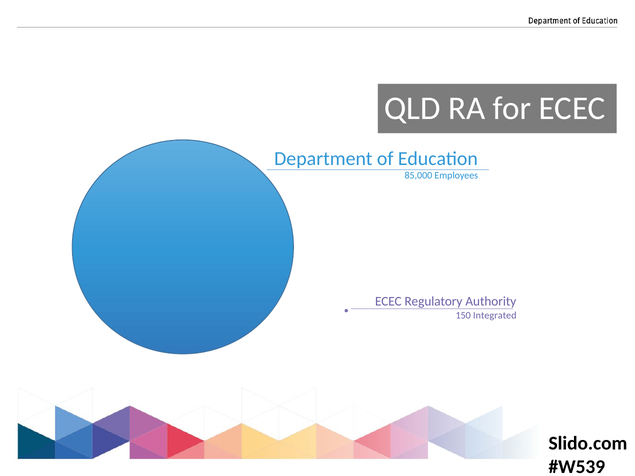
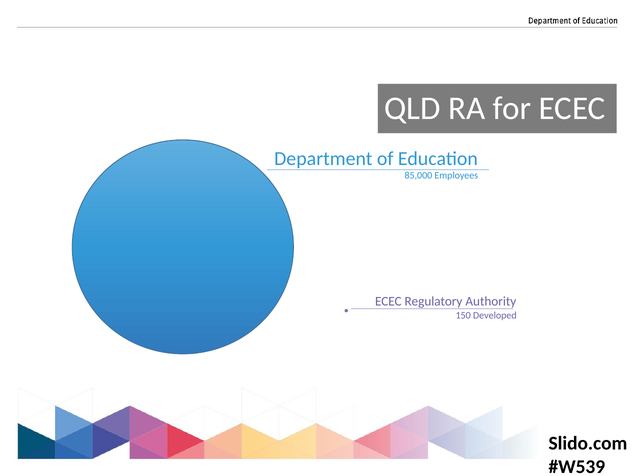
Integrated: Integrated -> Developed
